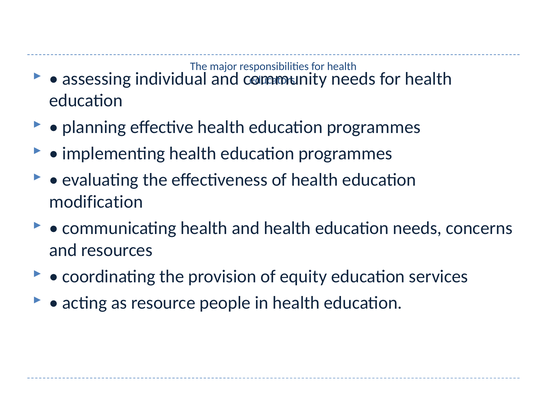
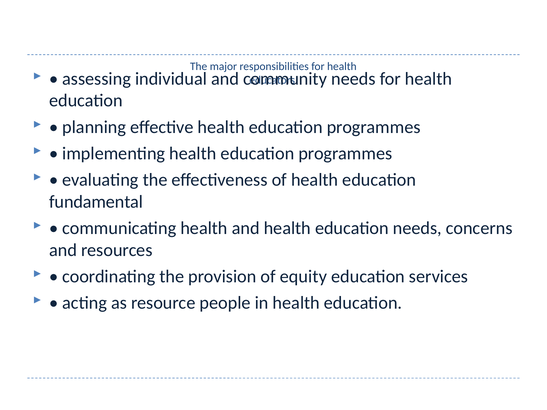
modification: modification -> fundamental
